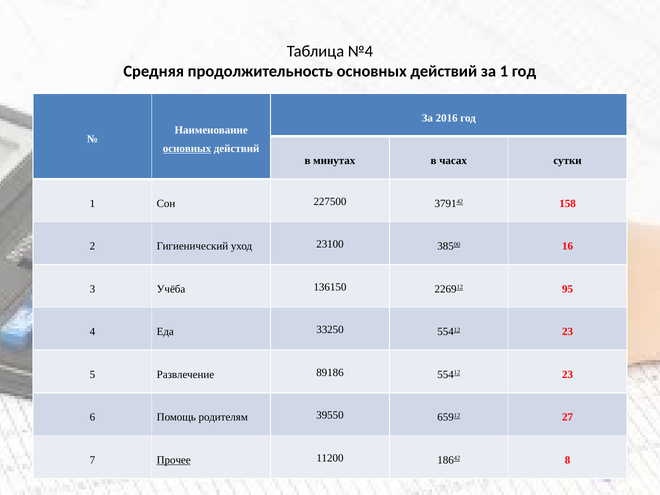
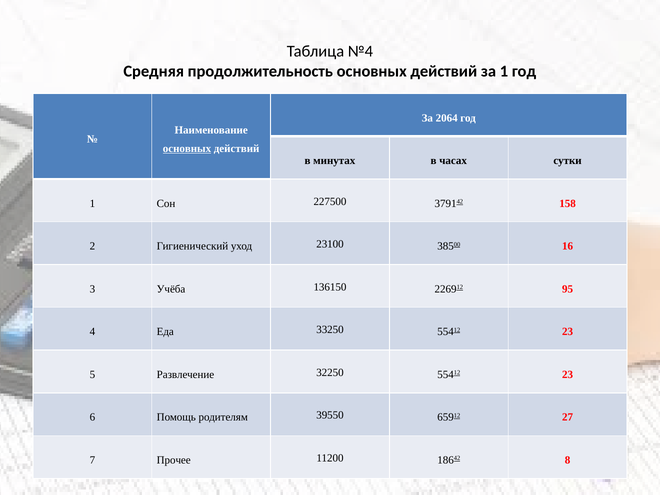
2016: 2016 -> 2064
89186: 89186 -> 32250
Прочее underline: present -> none
